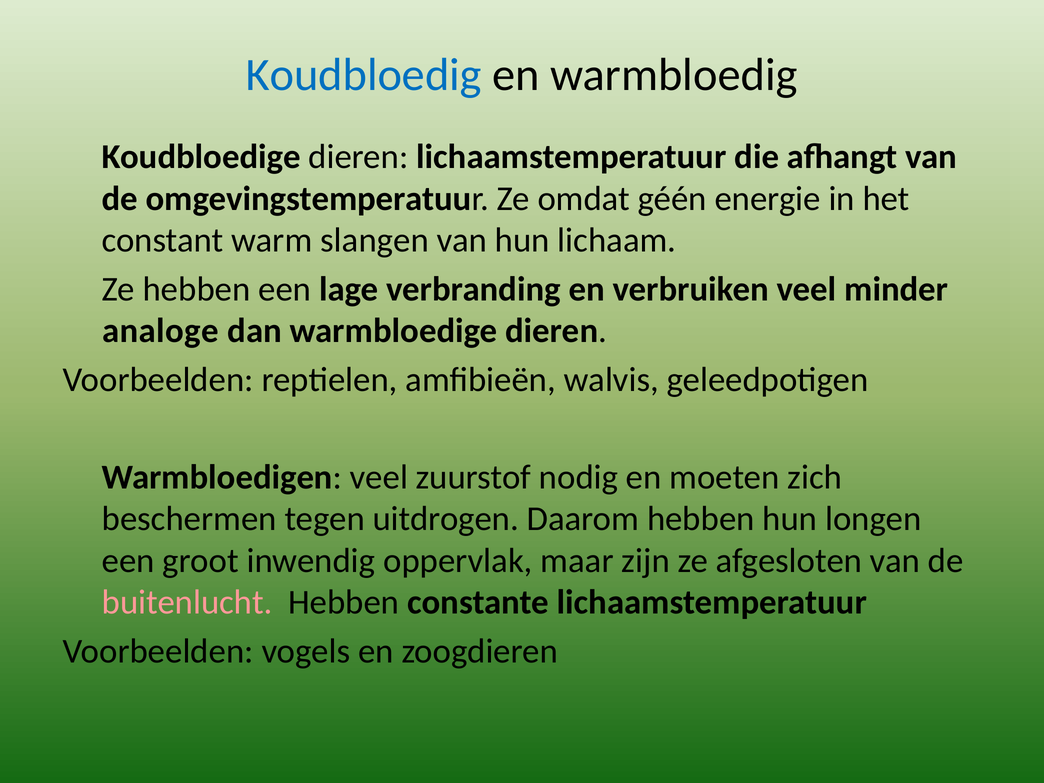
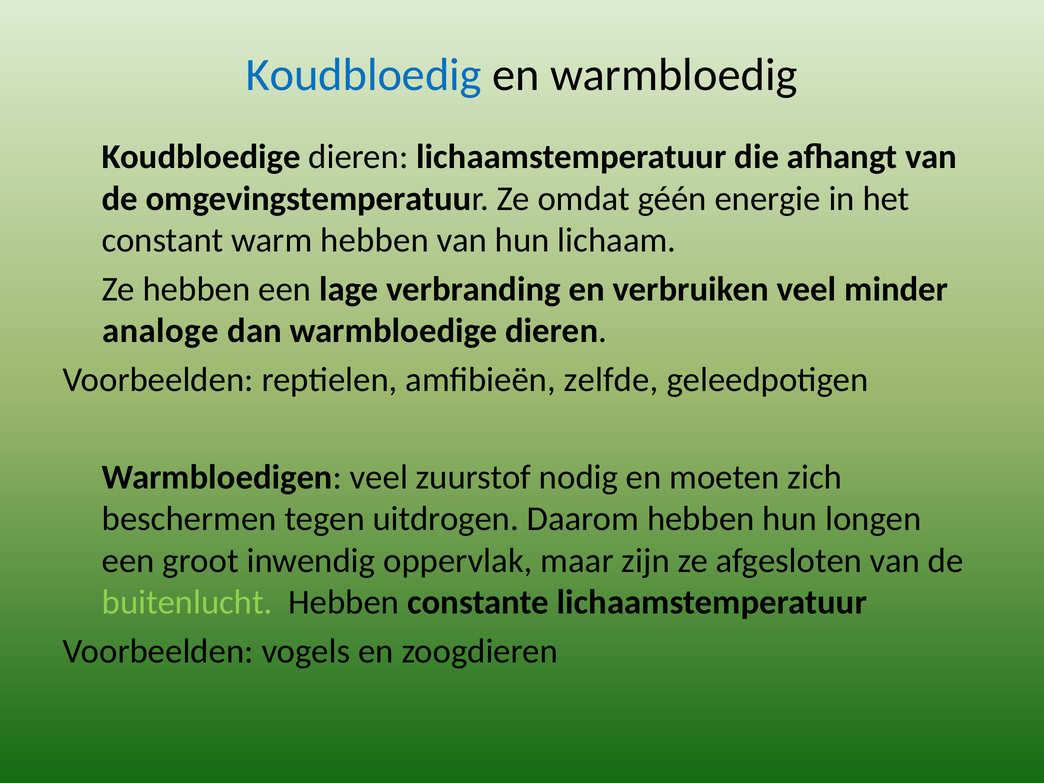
warm slangen: slangen -> hebben
walvis: walvis -> zelfde
buitenlucht colour: pink -> light green
